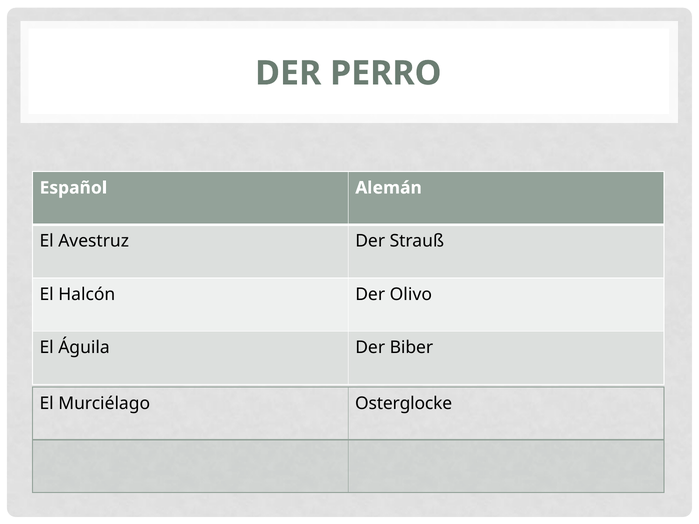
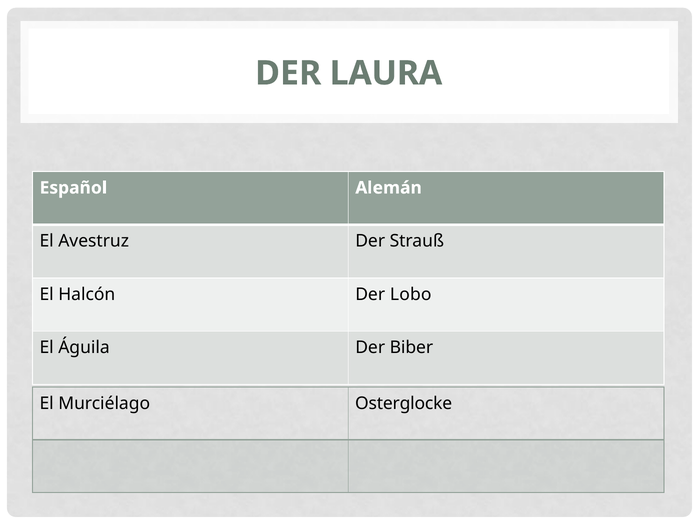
PERRO: PERRO -> LAURA
Olivo: Olivo -> Lobo
